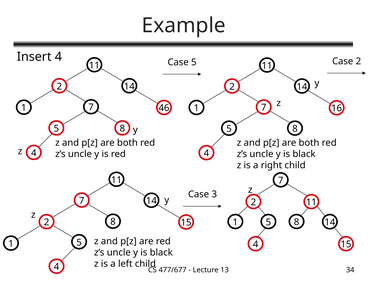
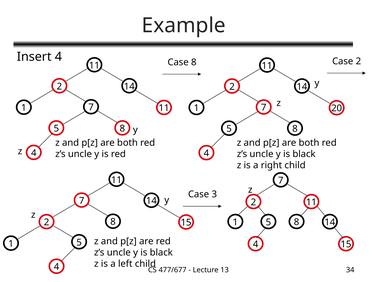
Case 5: 5 -> 8
1 46: 46 -> 11
16: 16 -> 20
